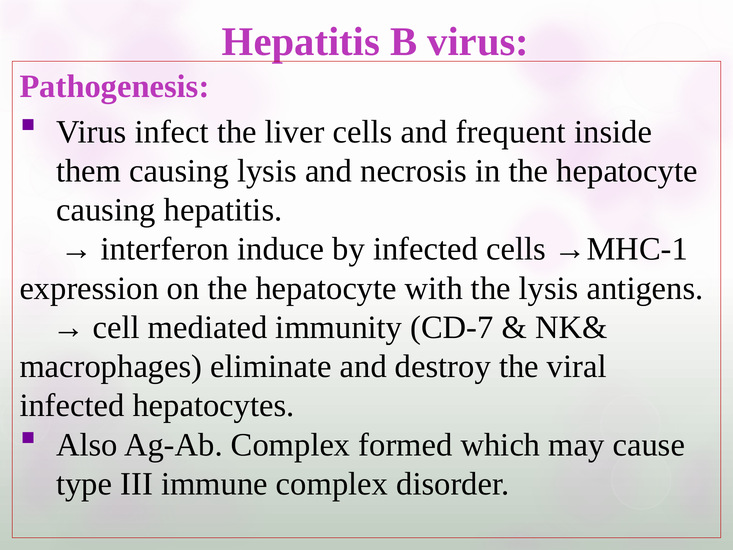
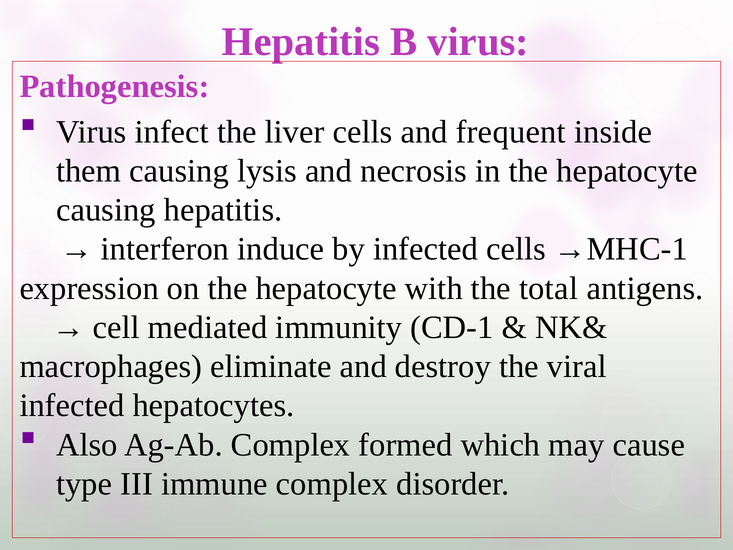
the lysis: lysis -> total
CD-7: CD-7 -> CD-1
